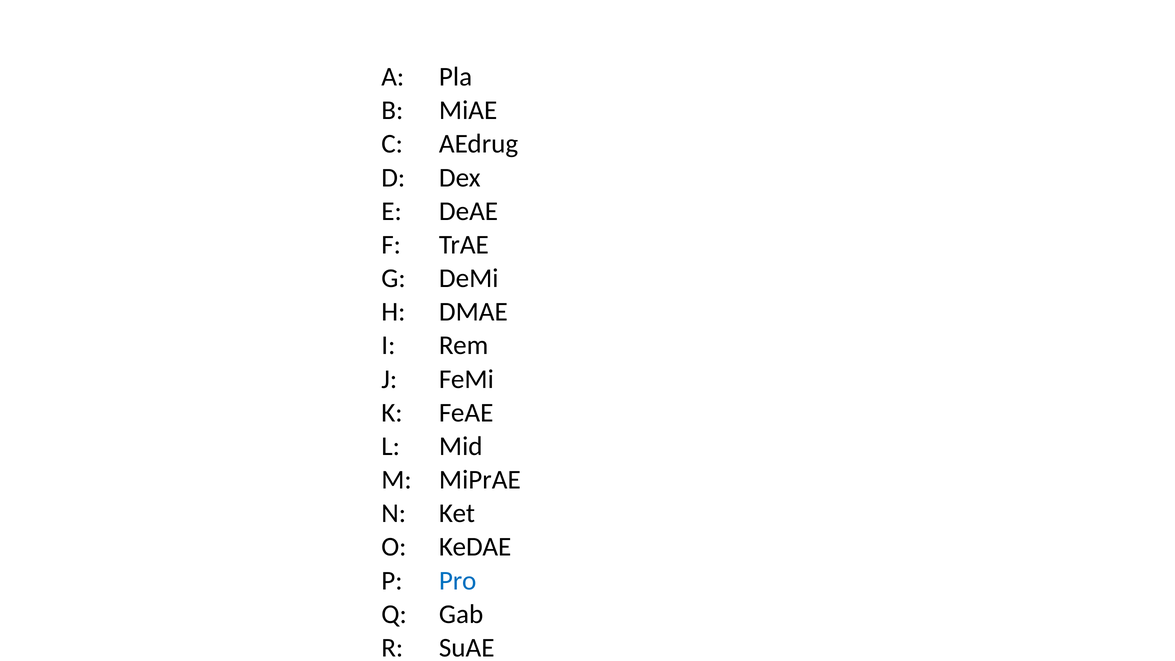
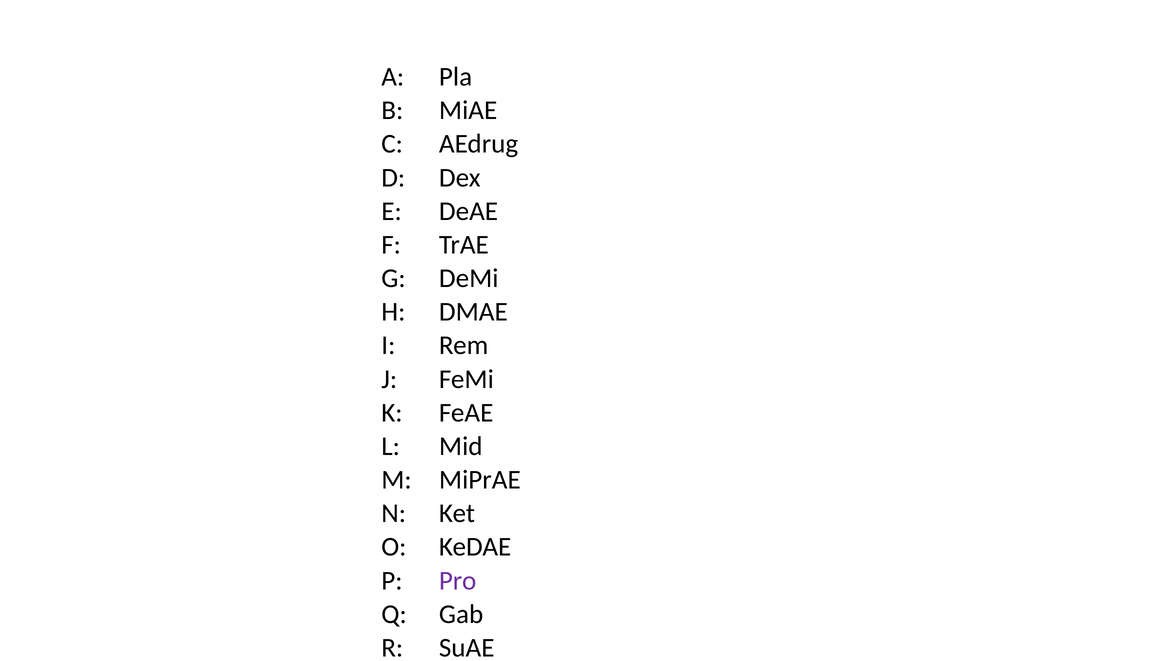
Pro colour: blue -> purple
